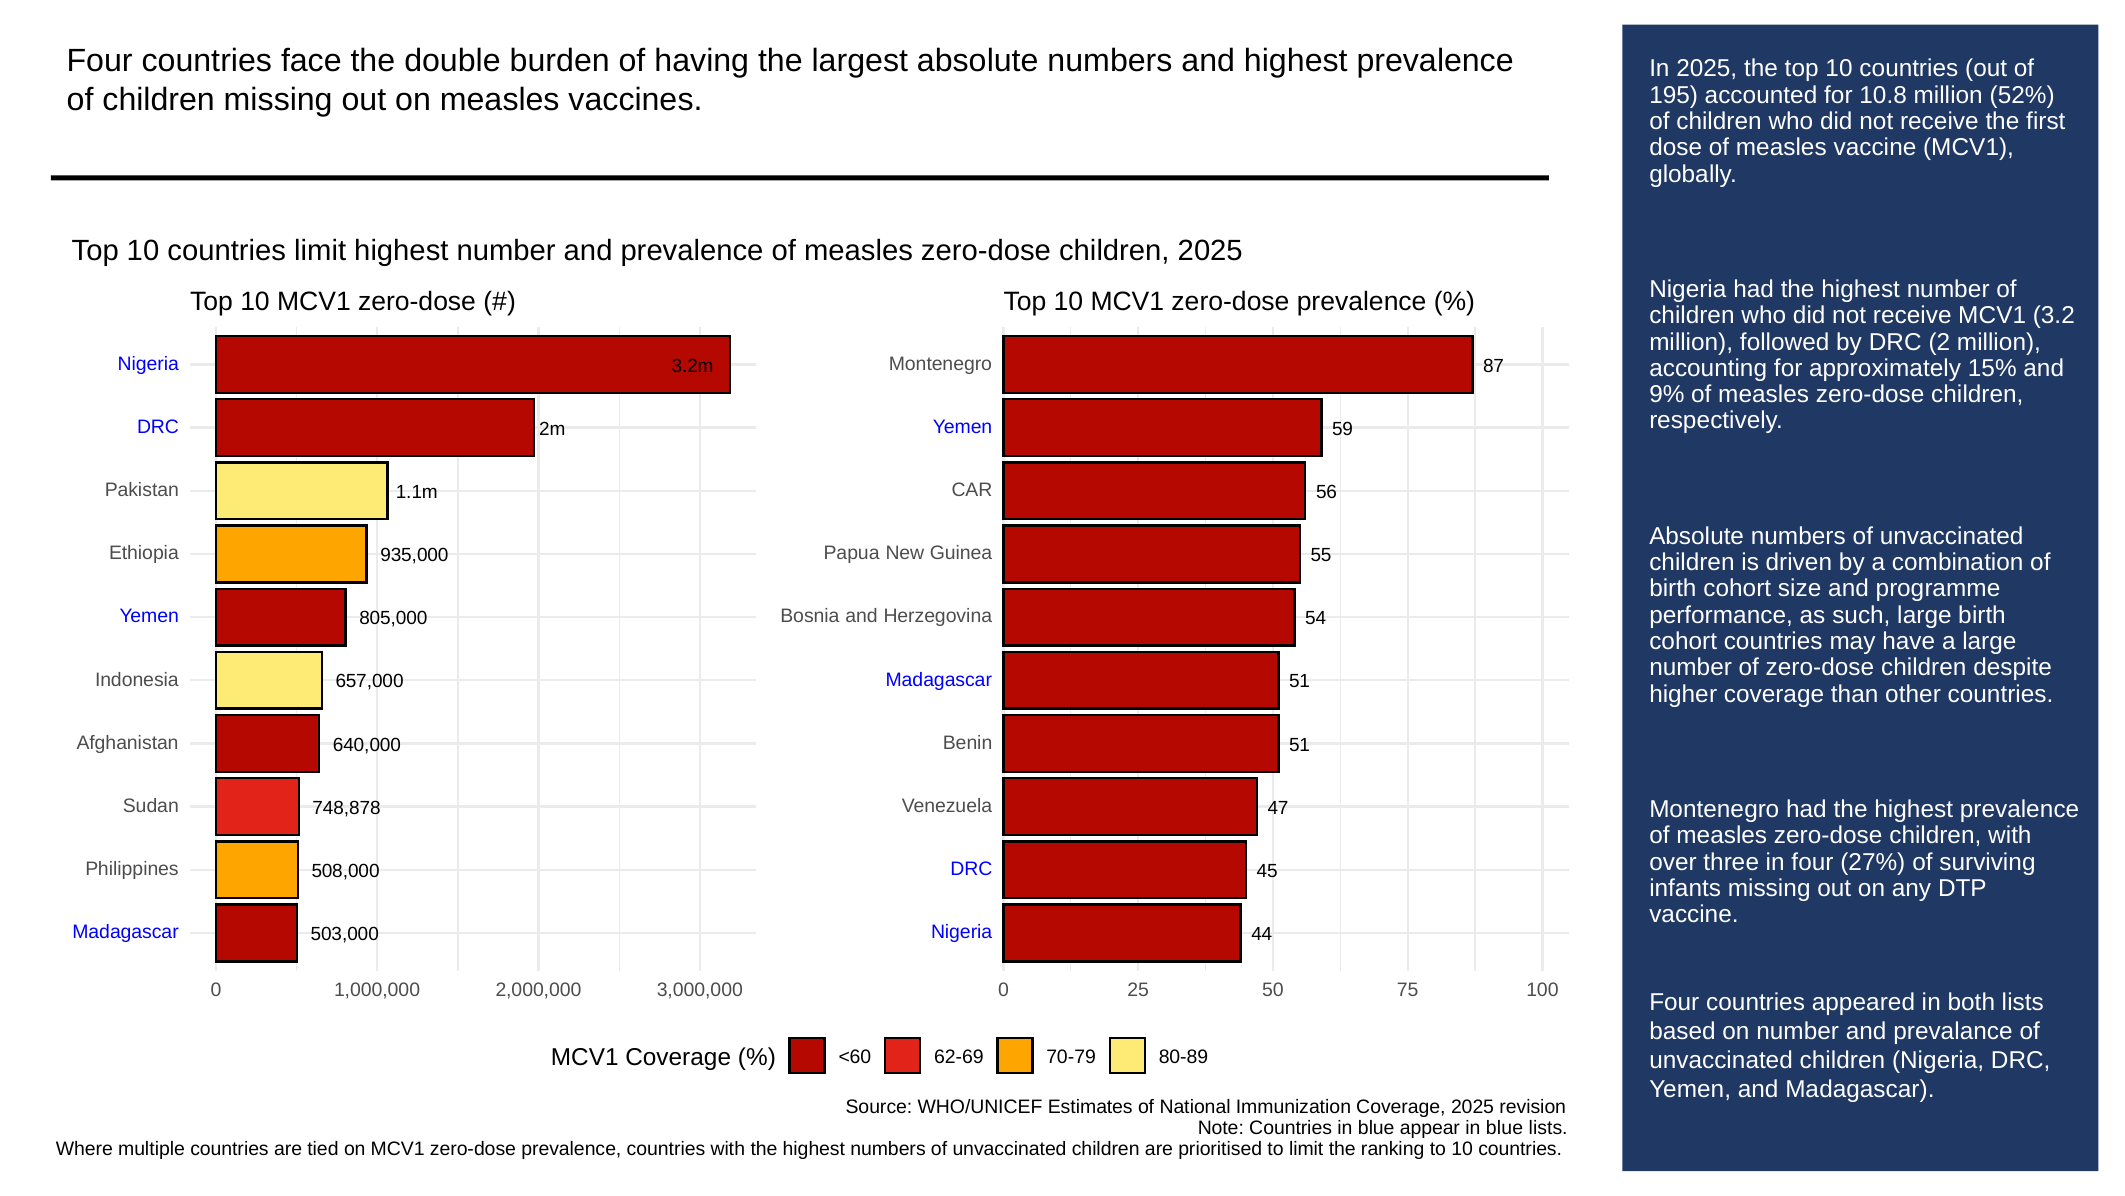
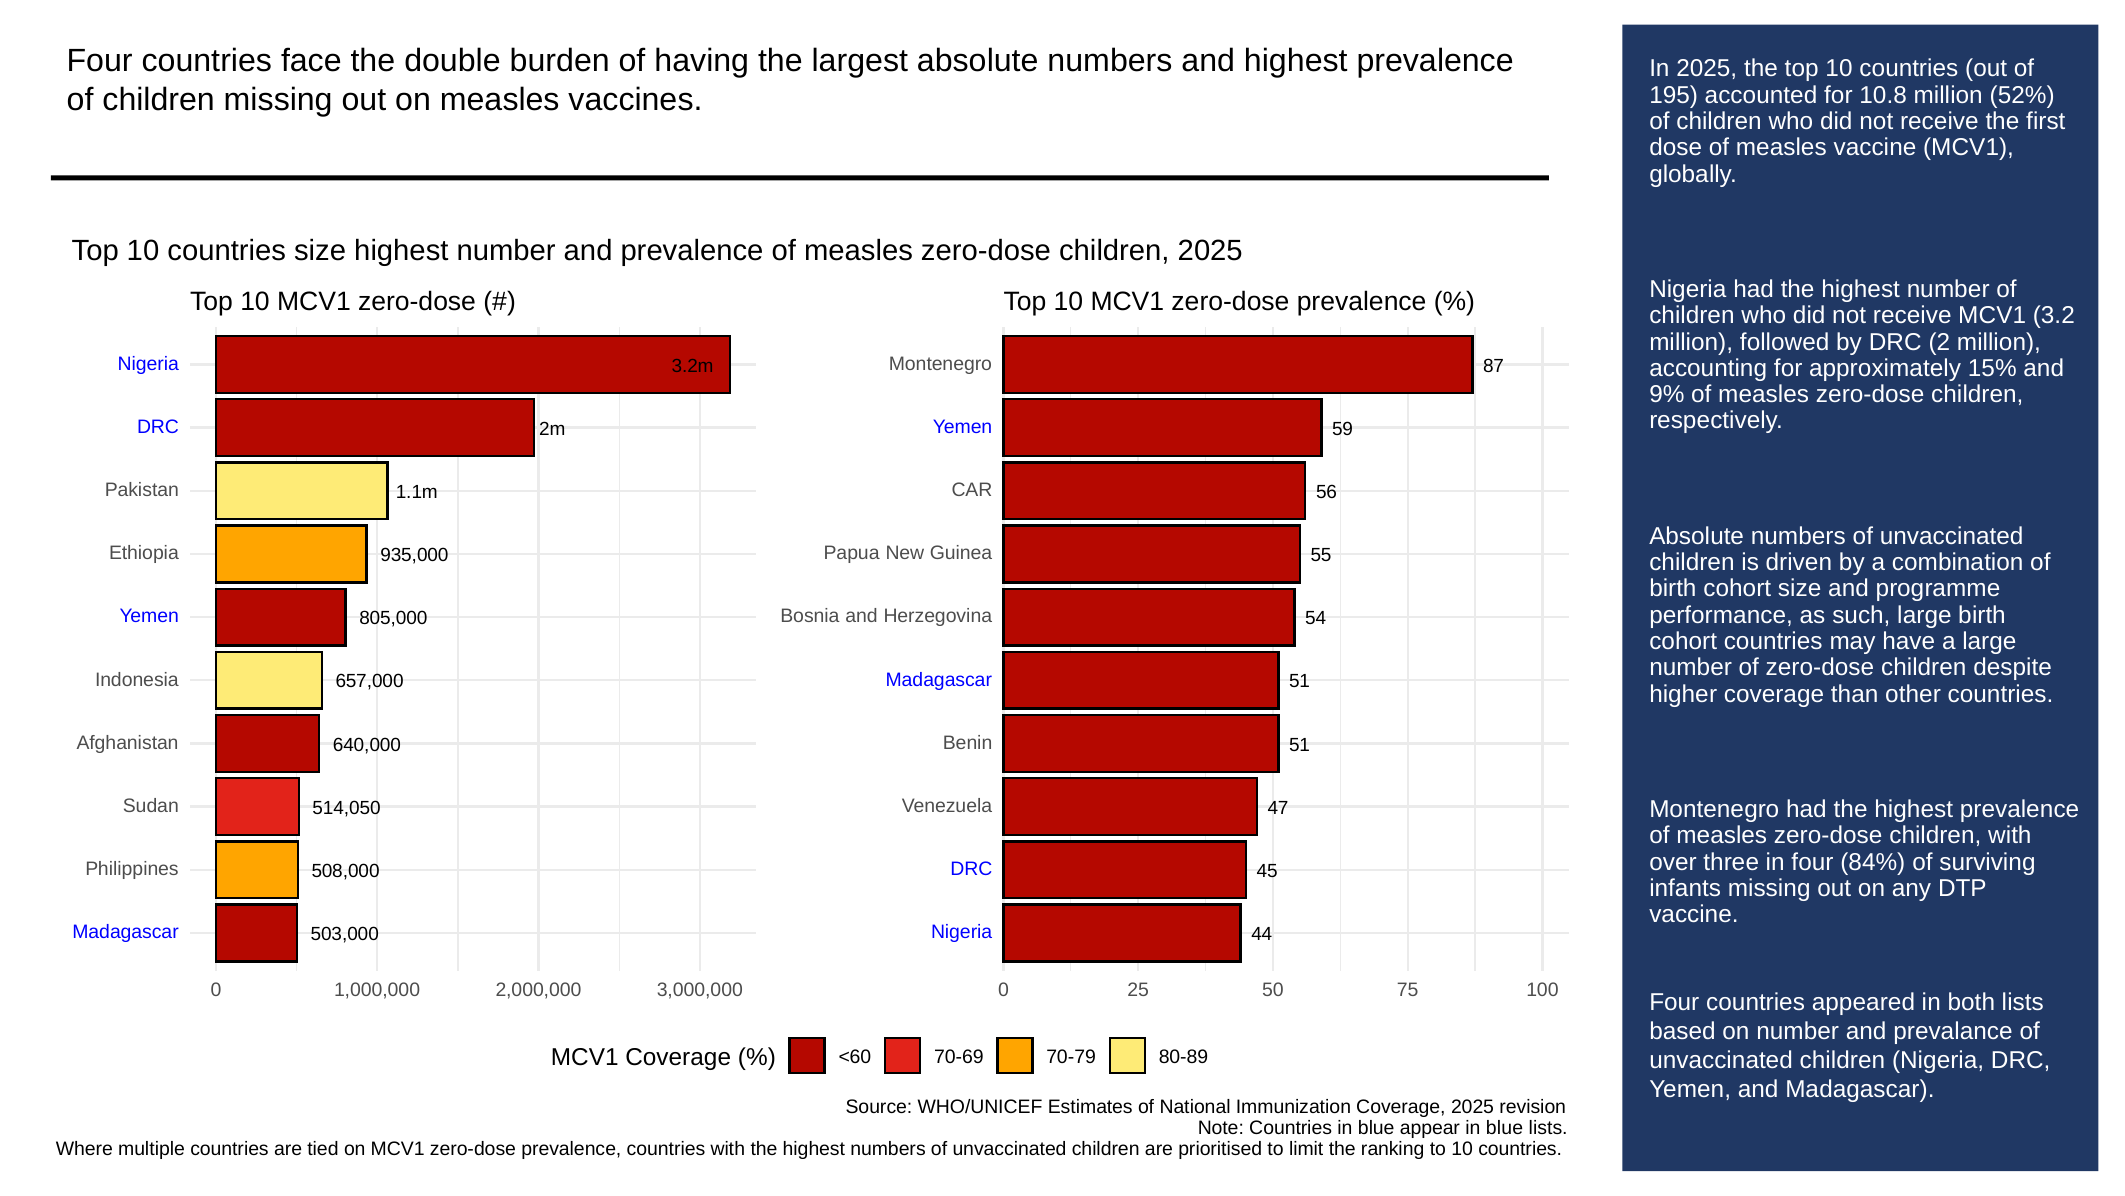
countries limit: limit -> size
748,878: 748,878 -> 514,050
27%: 27% -> 84%
62-69: 62-69 -> 70-69
